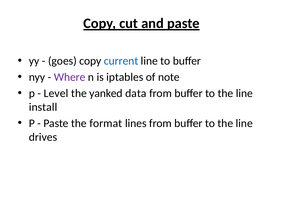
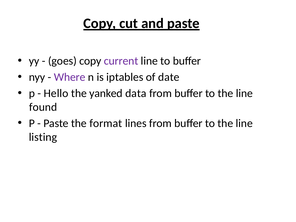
current colour: blue -> purple
note: note -> date
Level: Level -> Hello
install: install -> found
drives: drives -> listing
